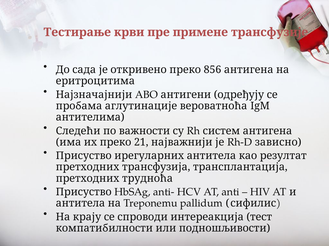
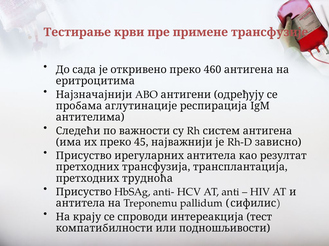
856: 856 -> 460
вероватноћа: вероватноћа -> респирација
21: 21 -> 45
